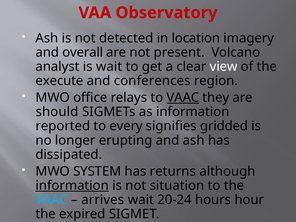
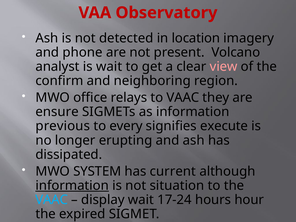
overall: overall -> phone
view colour: white -> pink
execute: execute -> confirm
conferences: conferences -> neighboring
VAAC at (183, 98) underline: present -> none
should: should -> ensure
reported: reported -> previous
gridded: gridded -> execute
returns: returns -> current
arrives: arrives -> display
20-24: 20-24 -> 17-24
